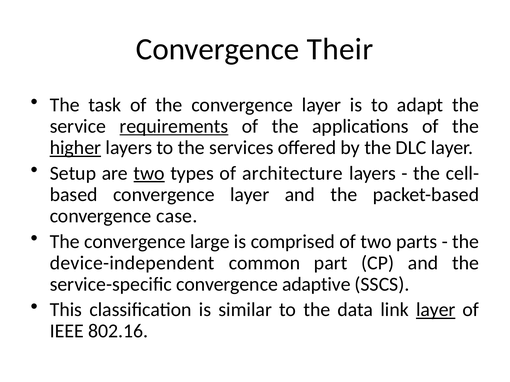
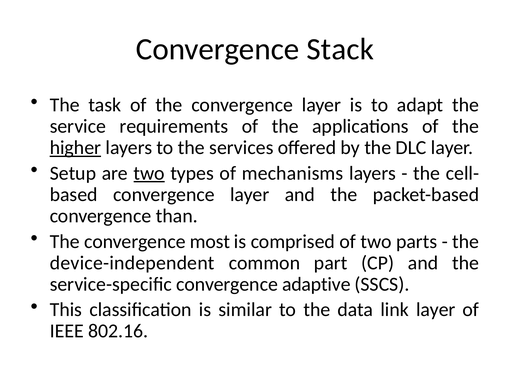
Their: Their -> Stack
requirements underline: present -> none
architecture: architecture -> mechanisms
case: case -> than
large: large -> most
layer at (436, 310) underline: present -> none
